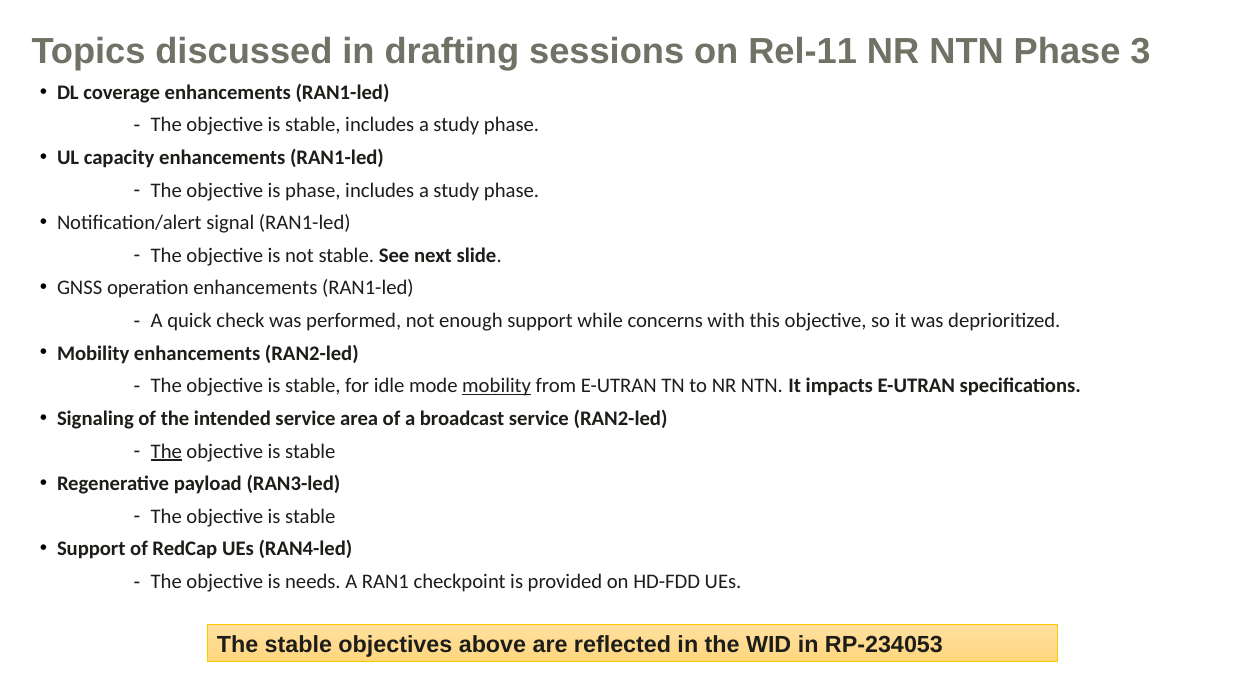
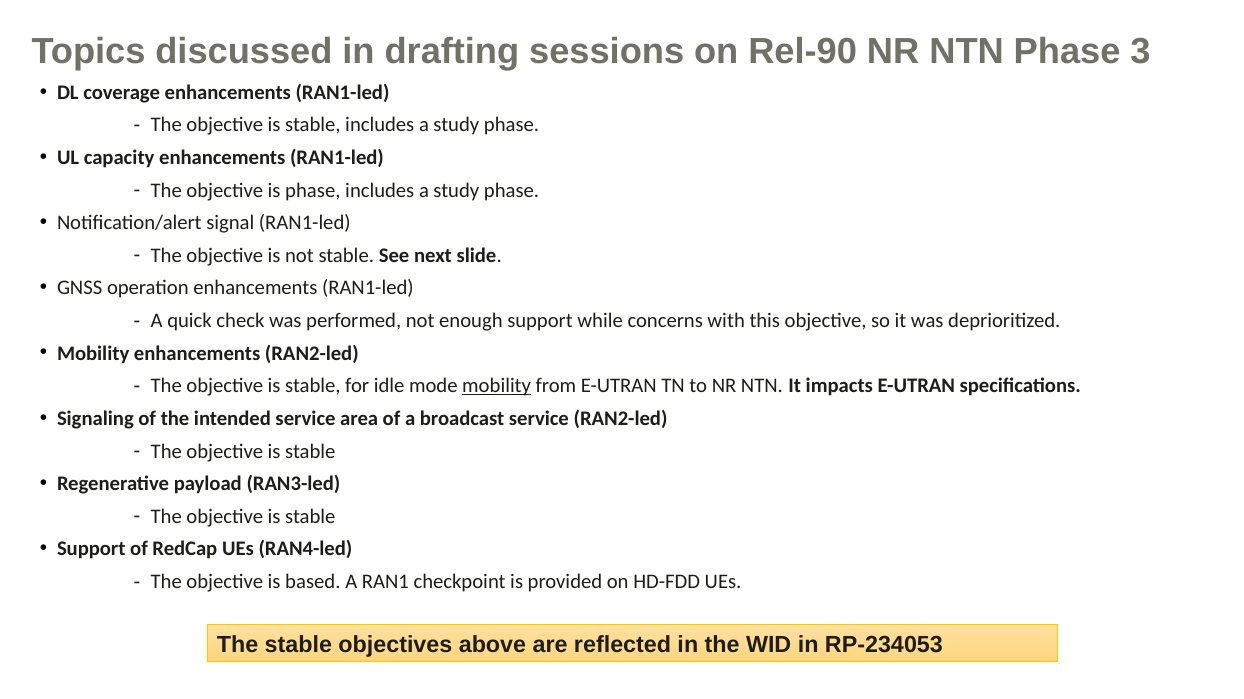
Rel-11: Rel-11 -> Rel-90
The at (166, 452) underline: present -> none
needs: needs -> based
